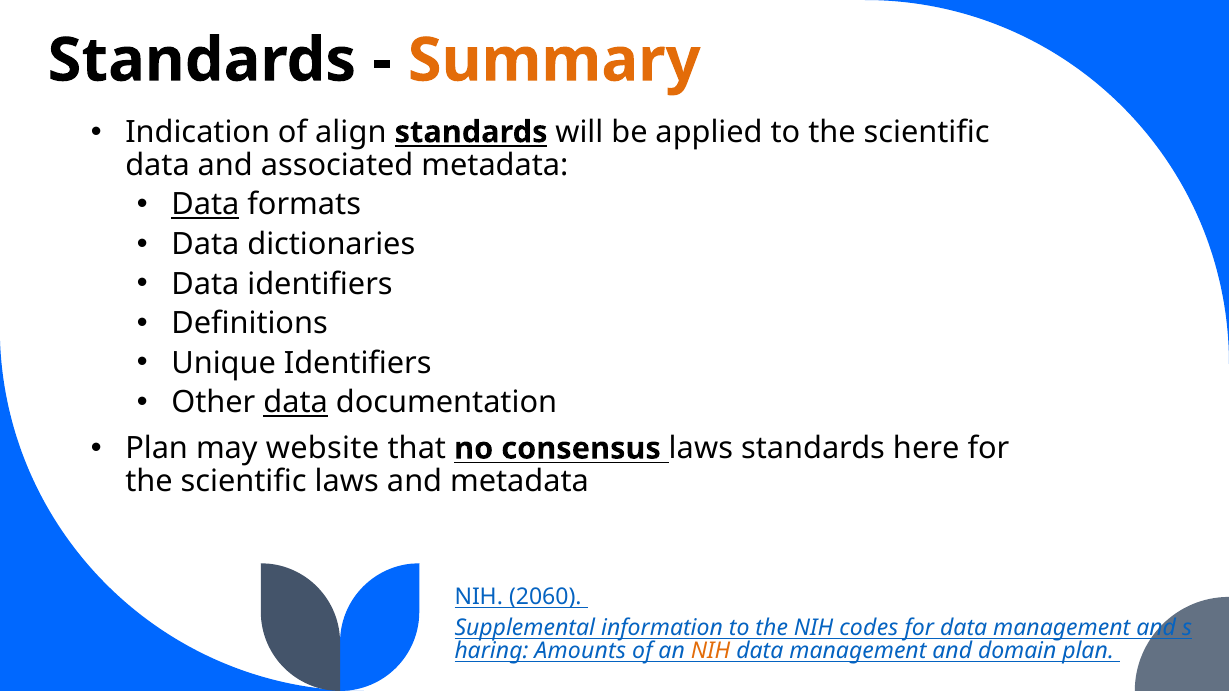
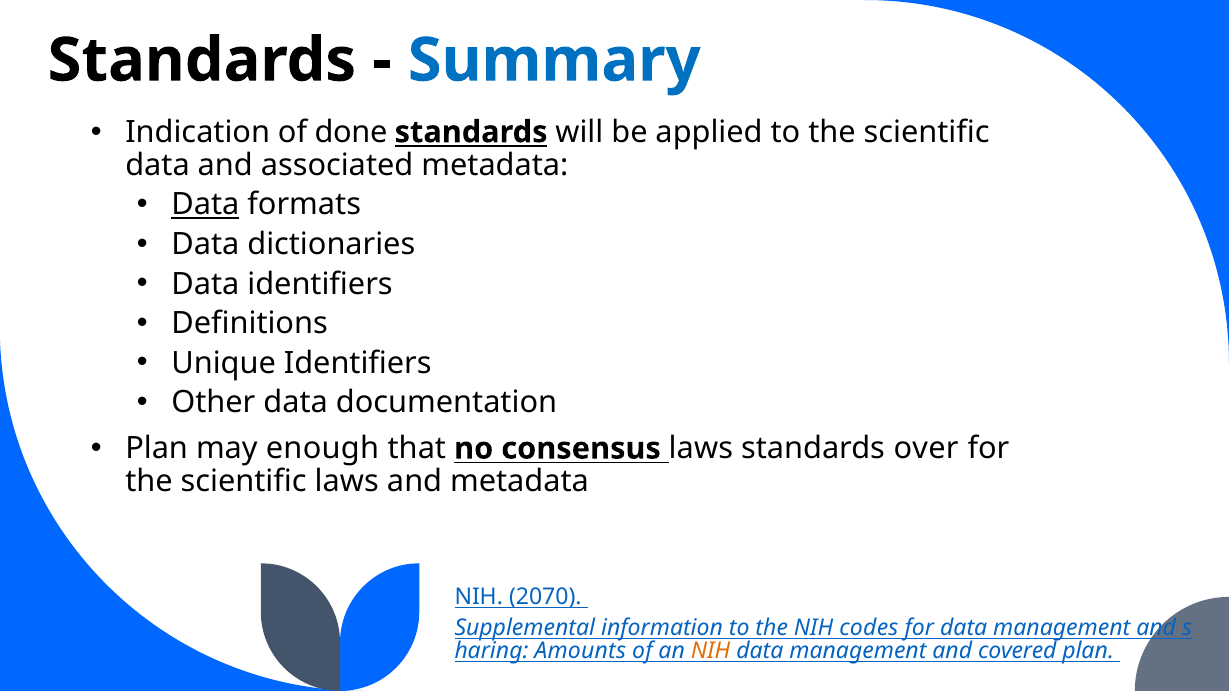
Summary colour: orange -> blue
align: align -> done
data at (296, 403) underline: present -> none
website: website -> enough
here: here -> over
2060: 2060 -> 2070
domain: domain -> covered
